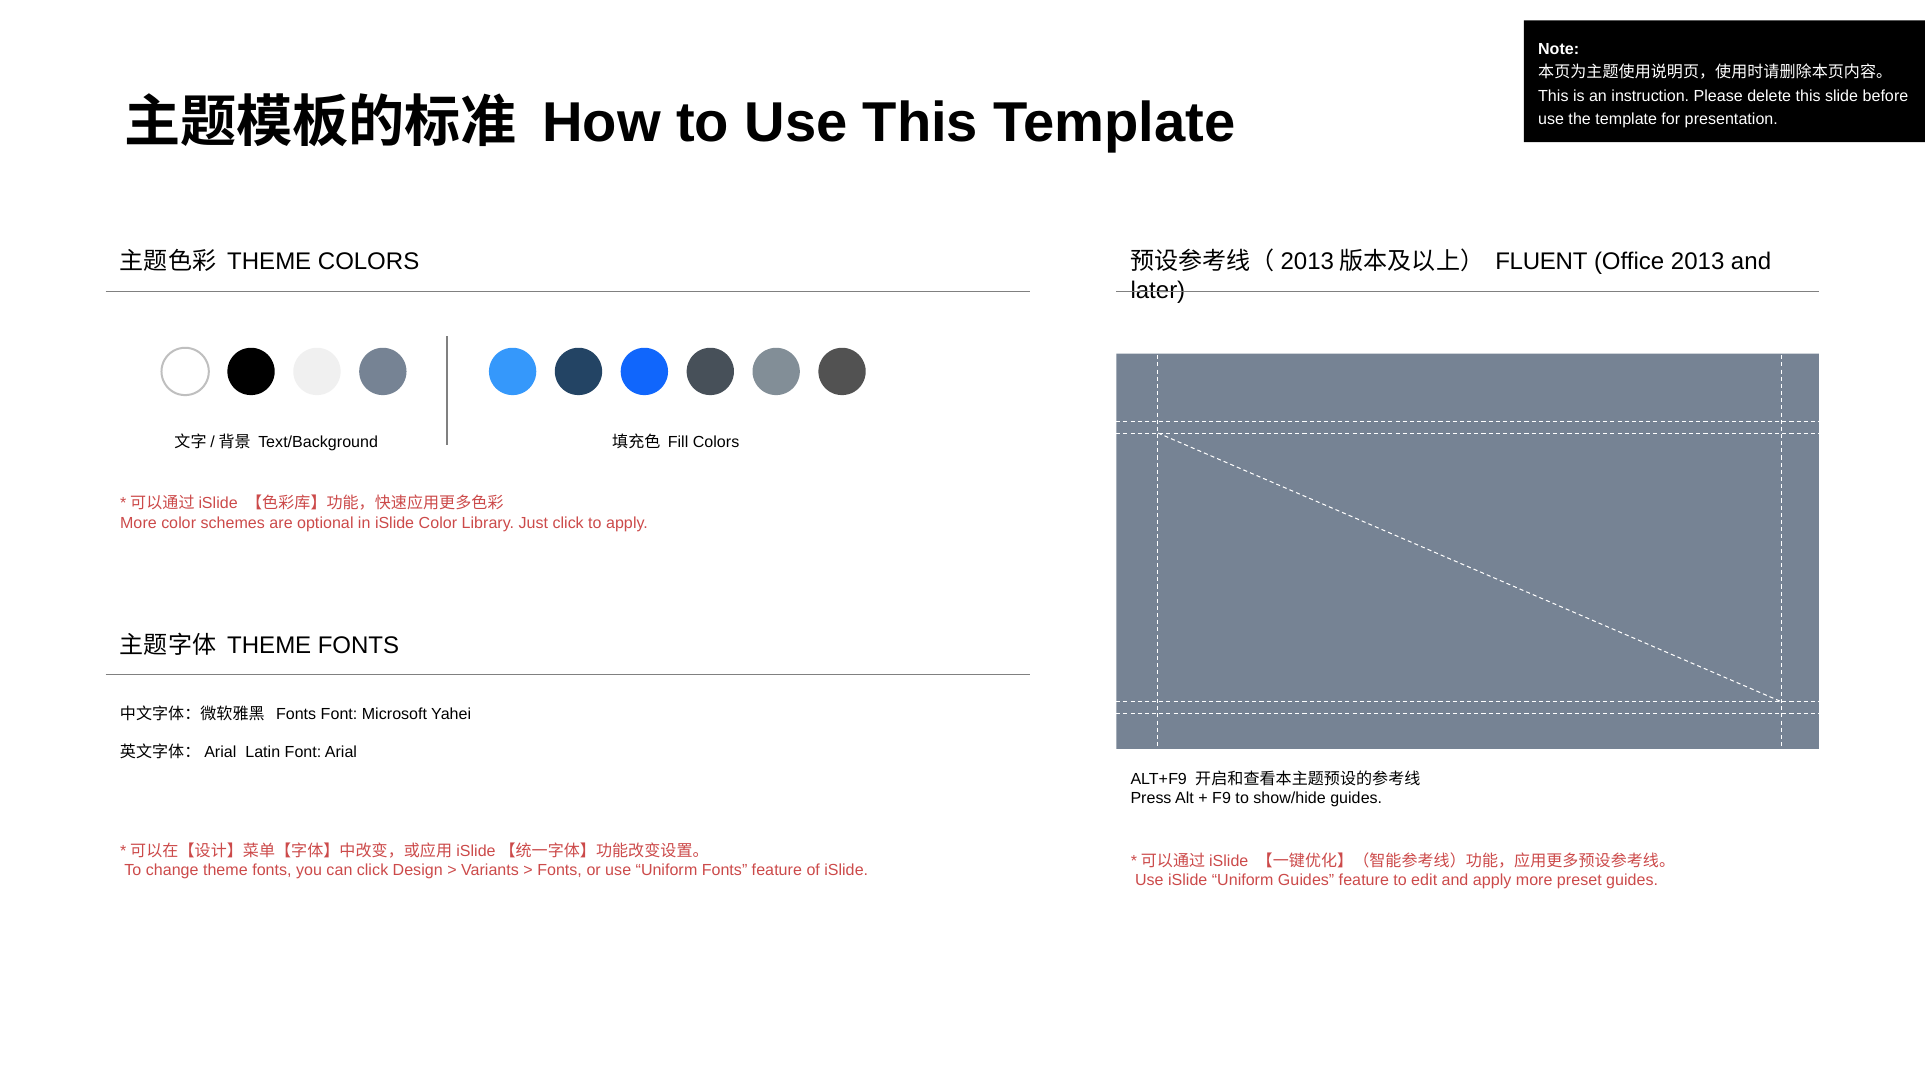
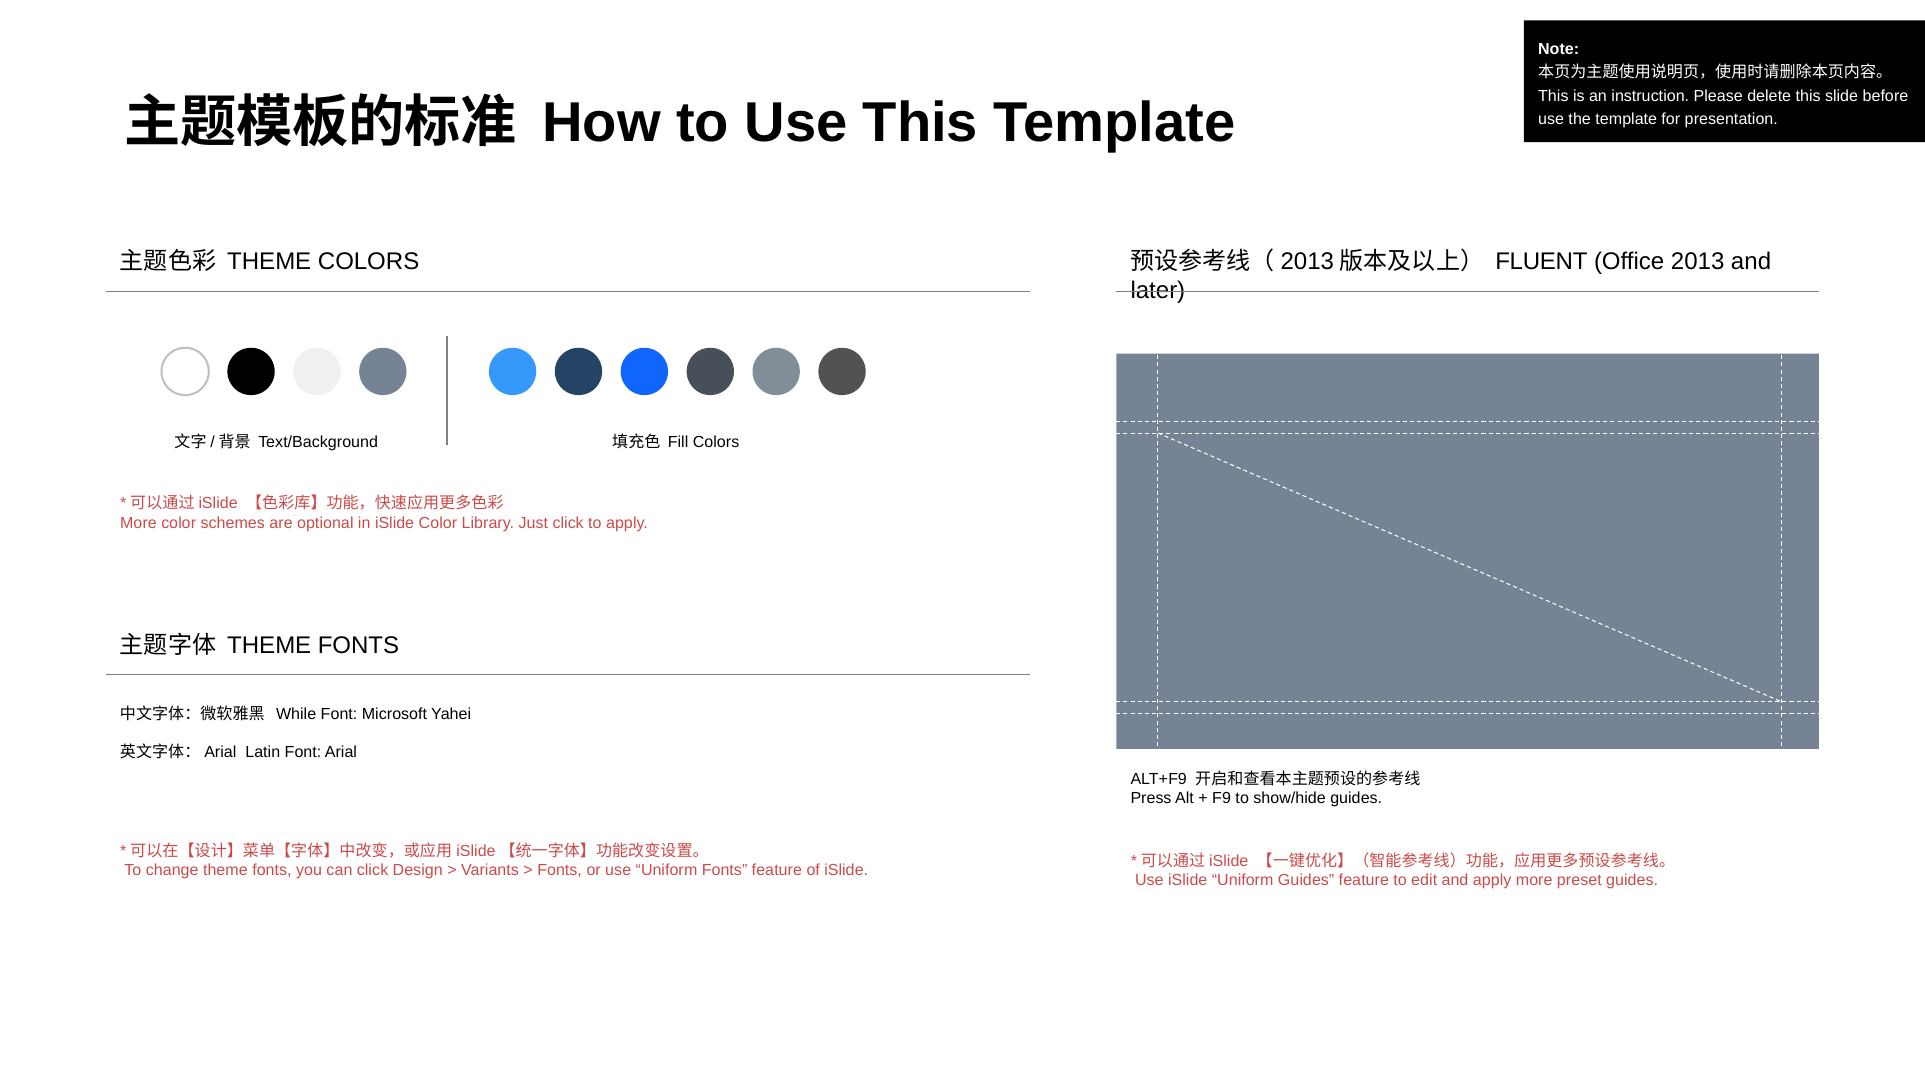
Fonts at (296, 714): Fonts -> While
